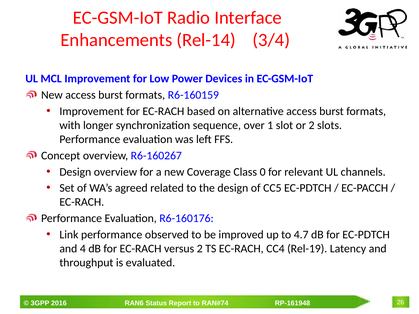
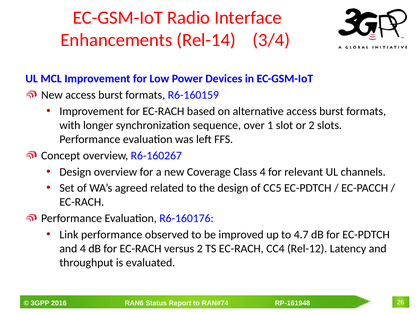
Class 0: 0 -> 4
Rel-19: Rel-19 -> Rel-12
